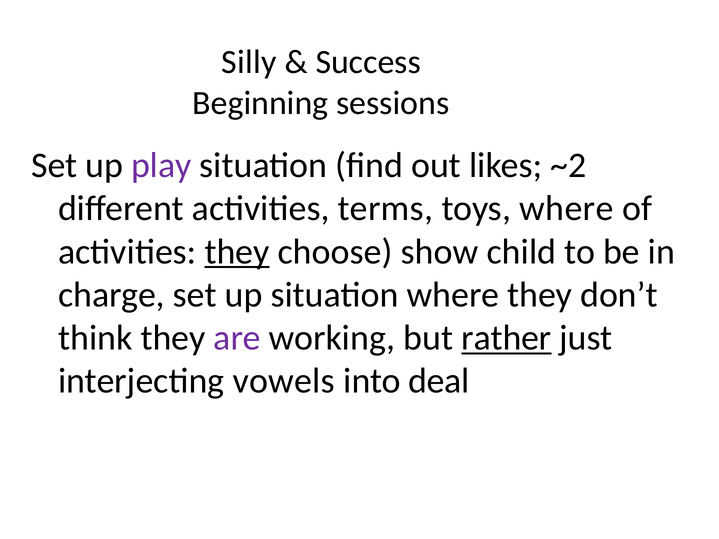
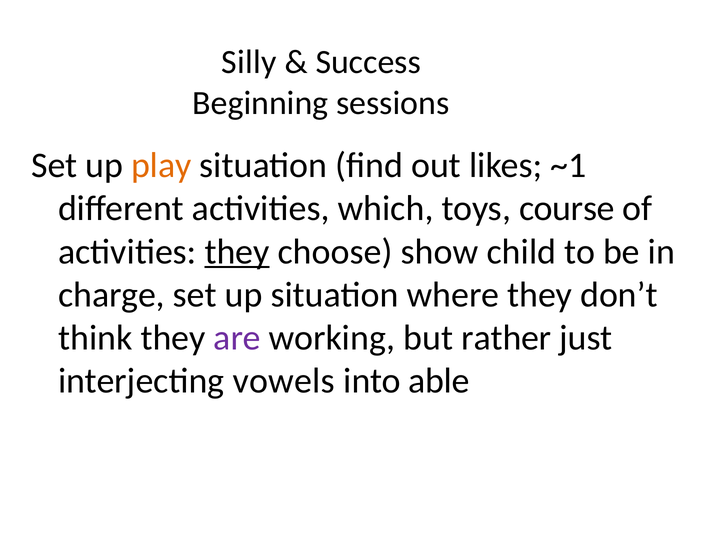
play colour: purple -> orange
~2: ~2 -> ~1
terms: terms -> which
toys where: where -> course
rather underline: present -> none
deal: deal -> able
